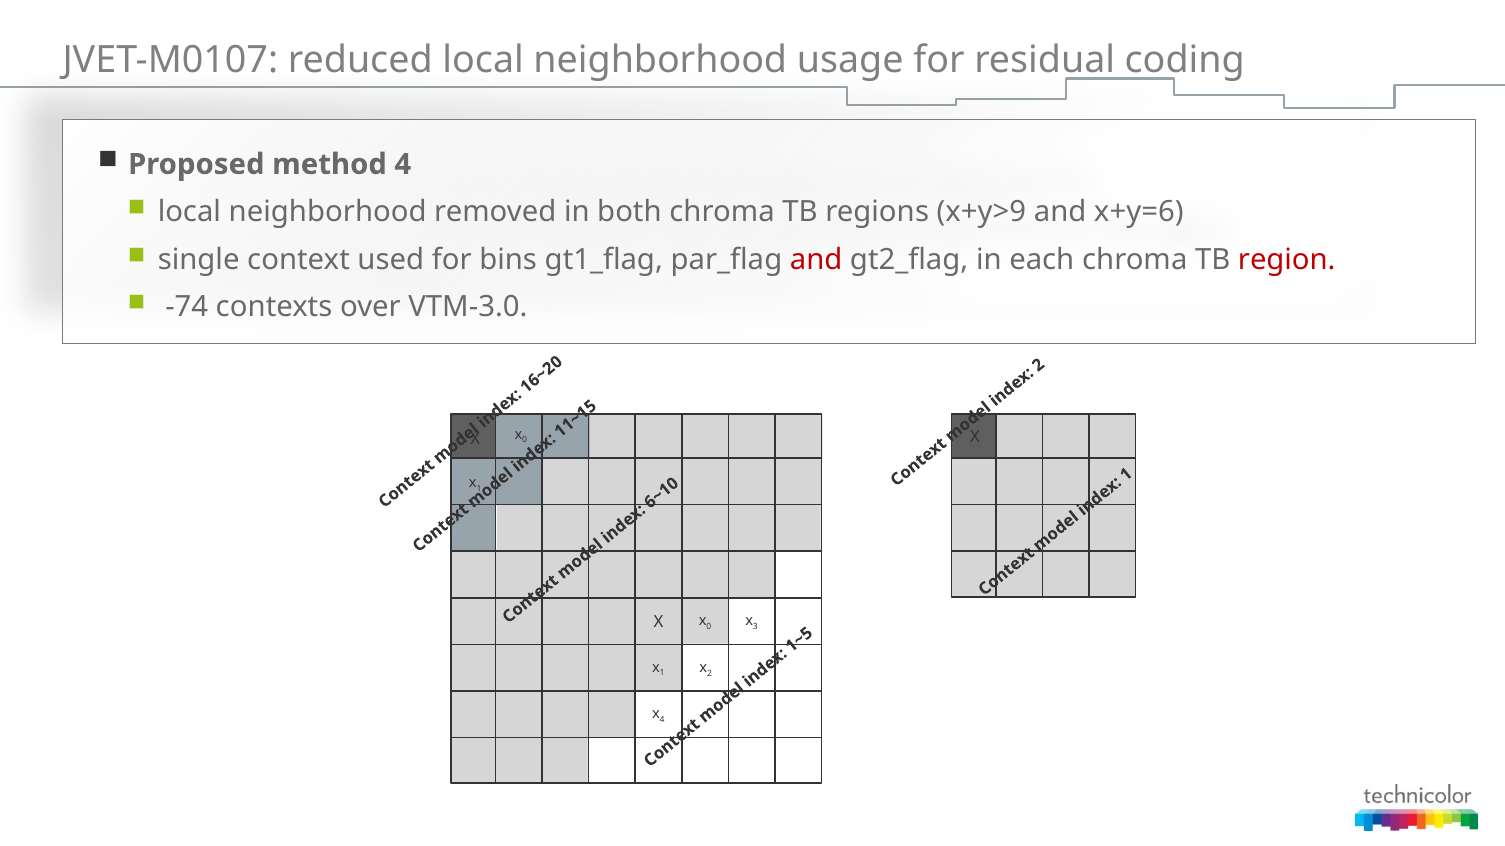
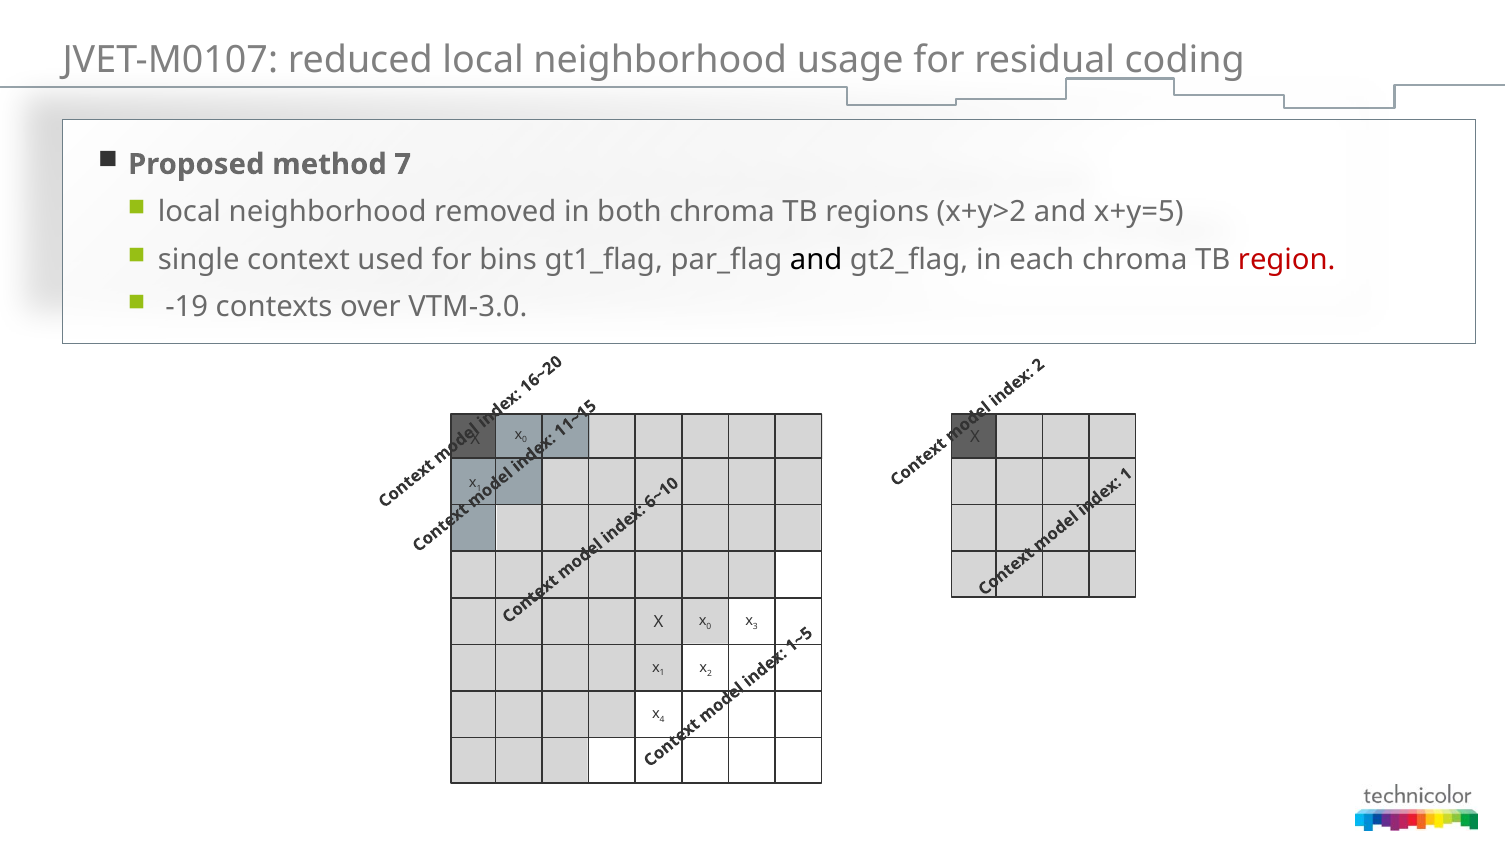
method 4: 4 -> 7
x+y>9: x+y>9 -> x+y>2
x+y=6: x+y=6 -> x+y=5
and at (816, 260) colour: red -> black
-74: -74 -> -19
